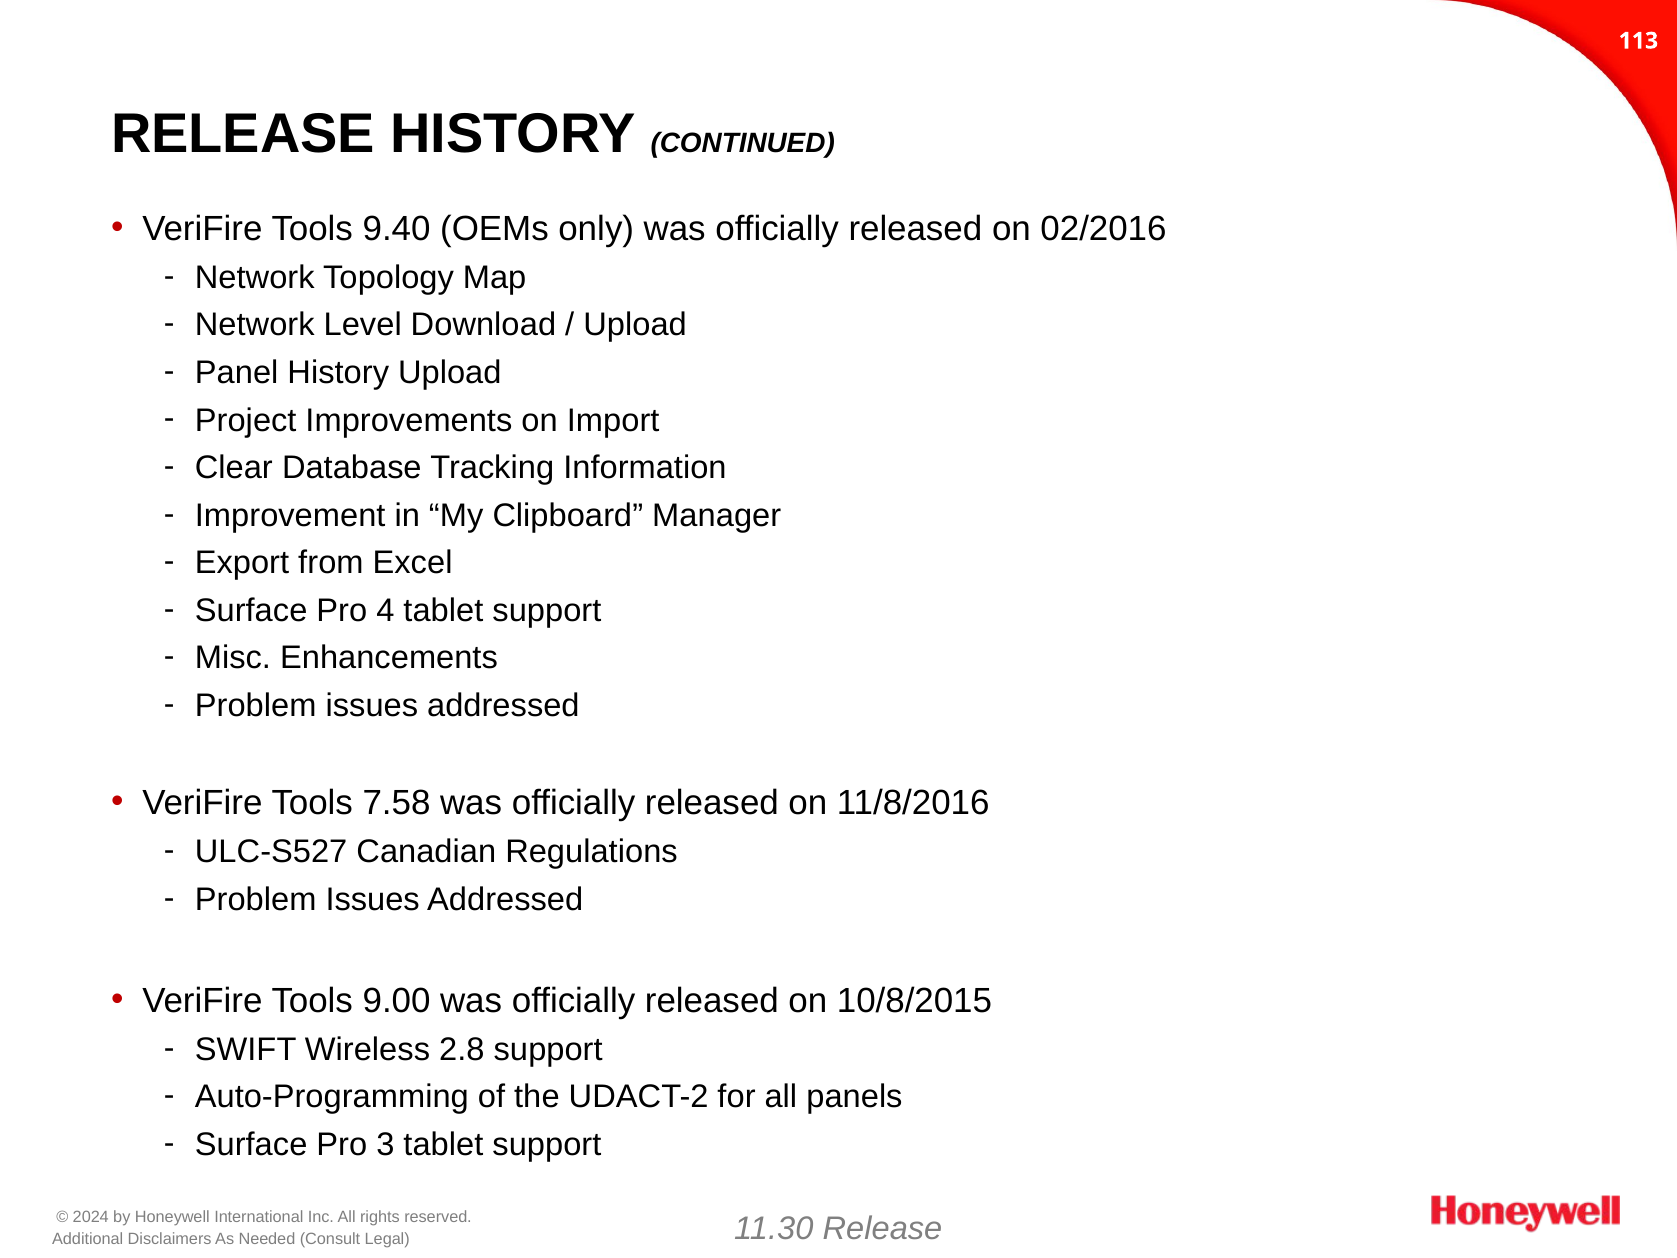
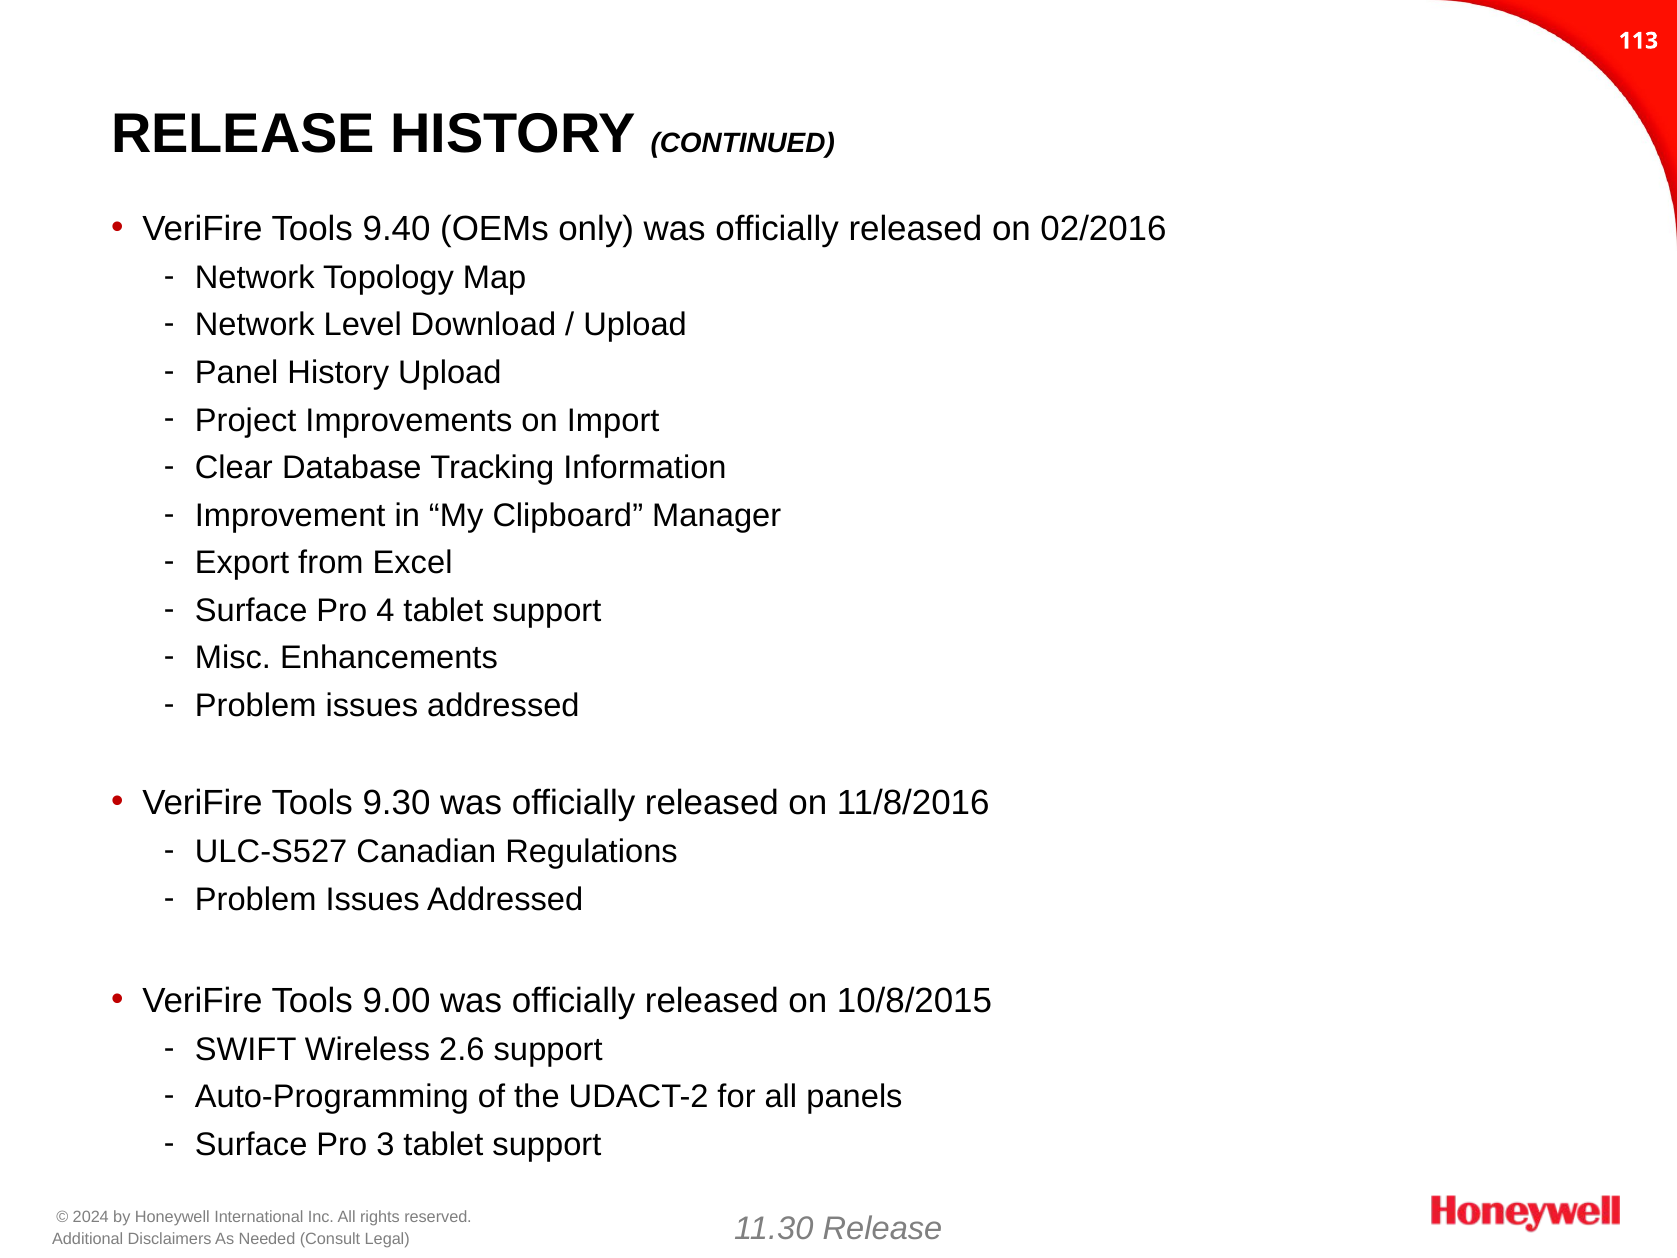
7.58: 7.58 -> 9.30
2.8: 2.8 -> 2.6
